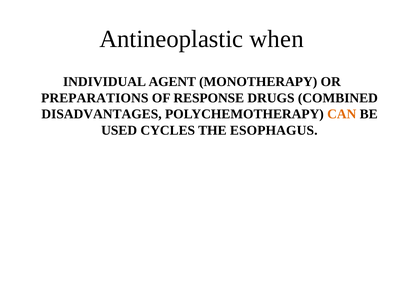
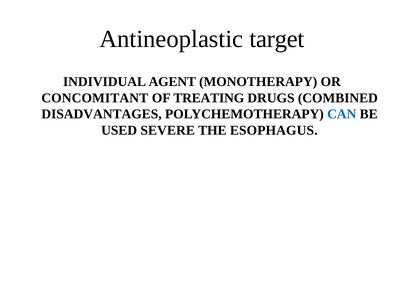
when: when -> target
PREPARATIONS: PREPARATIONS -> CONCOMITANT
RESPONSE: RESPONSE -> TREATING
CAN colour: orange -> blue
CYCLES: CYCLES -> SEVERE
